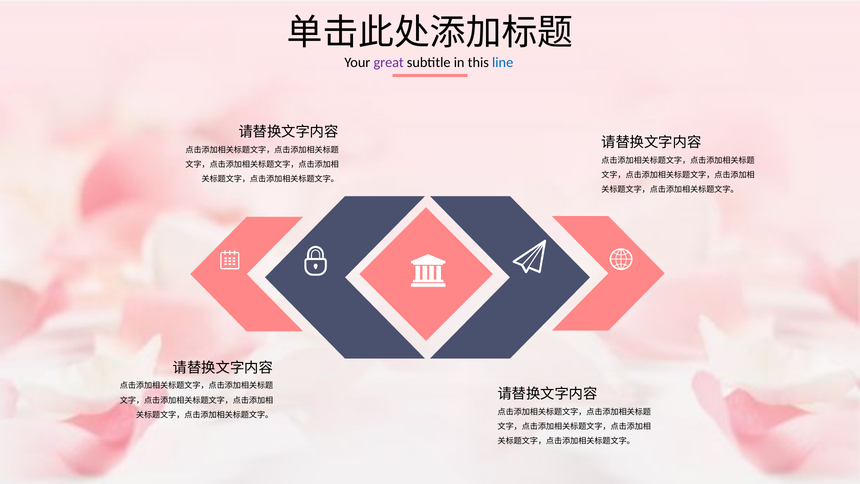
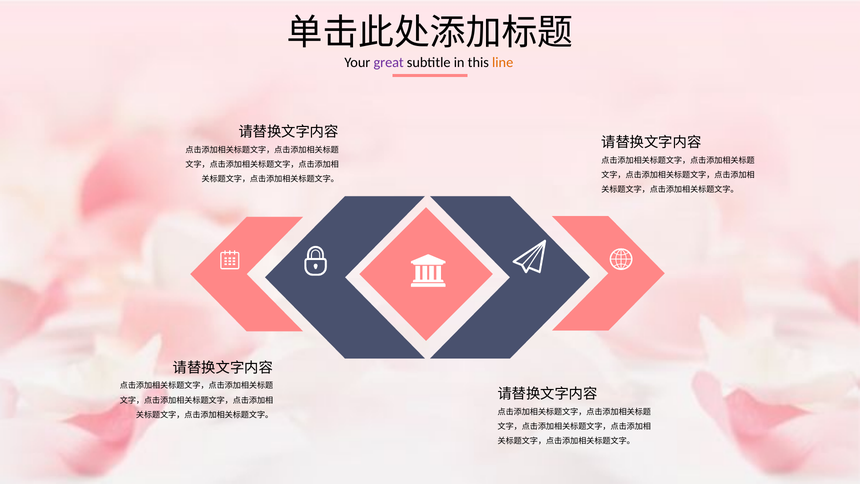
line colour: blue -> orange
